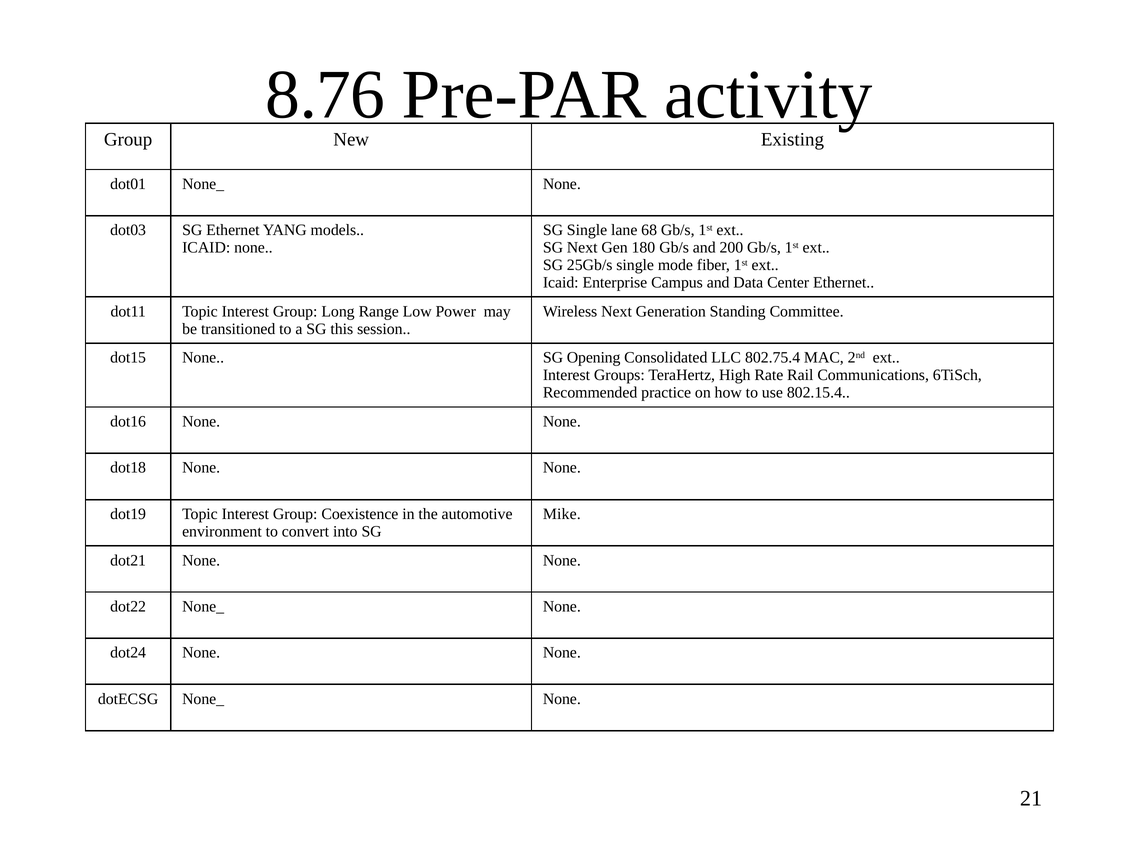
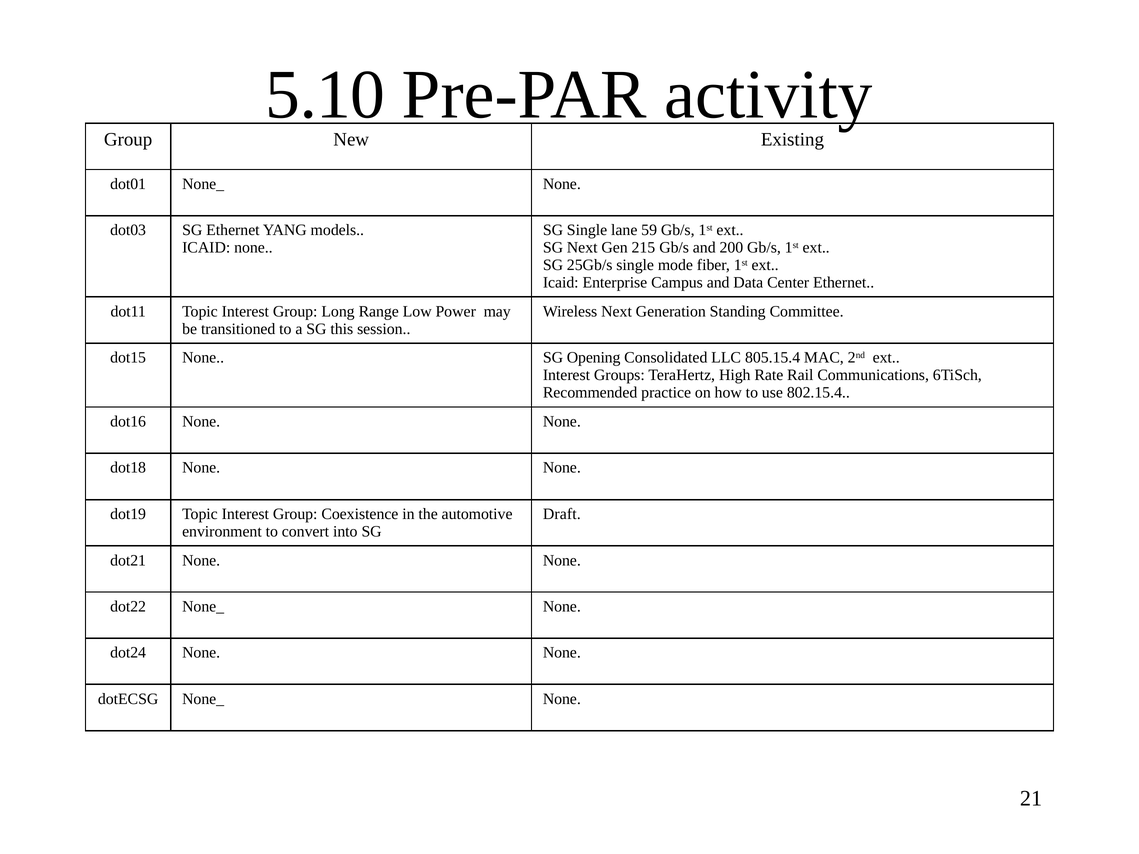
8.76: 8.76 -> 5.10
68: 68 -> 59
180: 180 -> 215
802.75.4: 802.75.4 -> 805.15.4
Mike: Mike -> Draft
